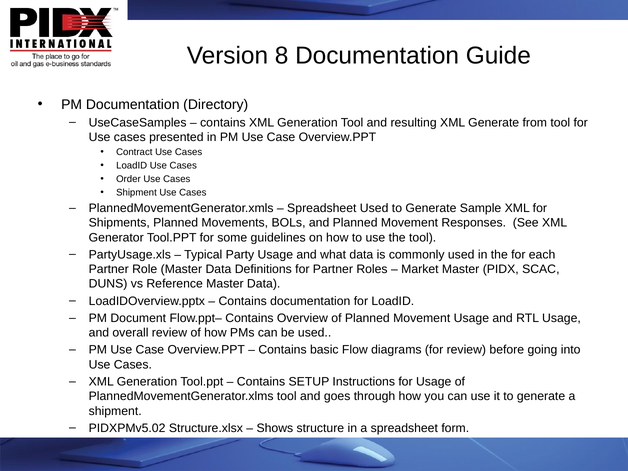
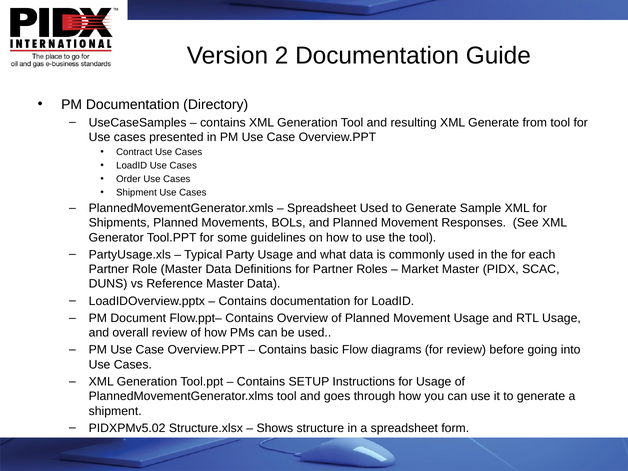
8: 8 -> 2
